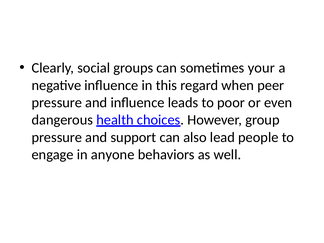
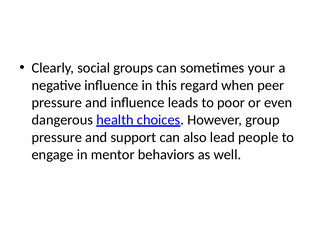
anyone: anyone -> mentor
